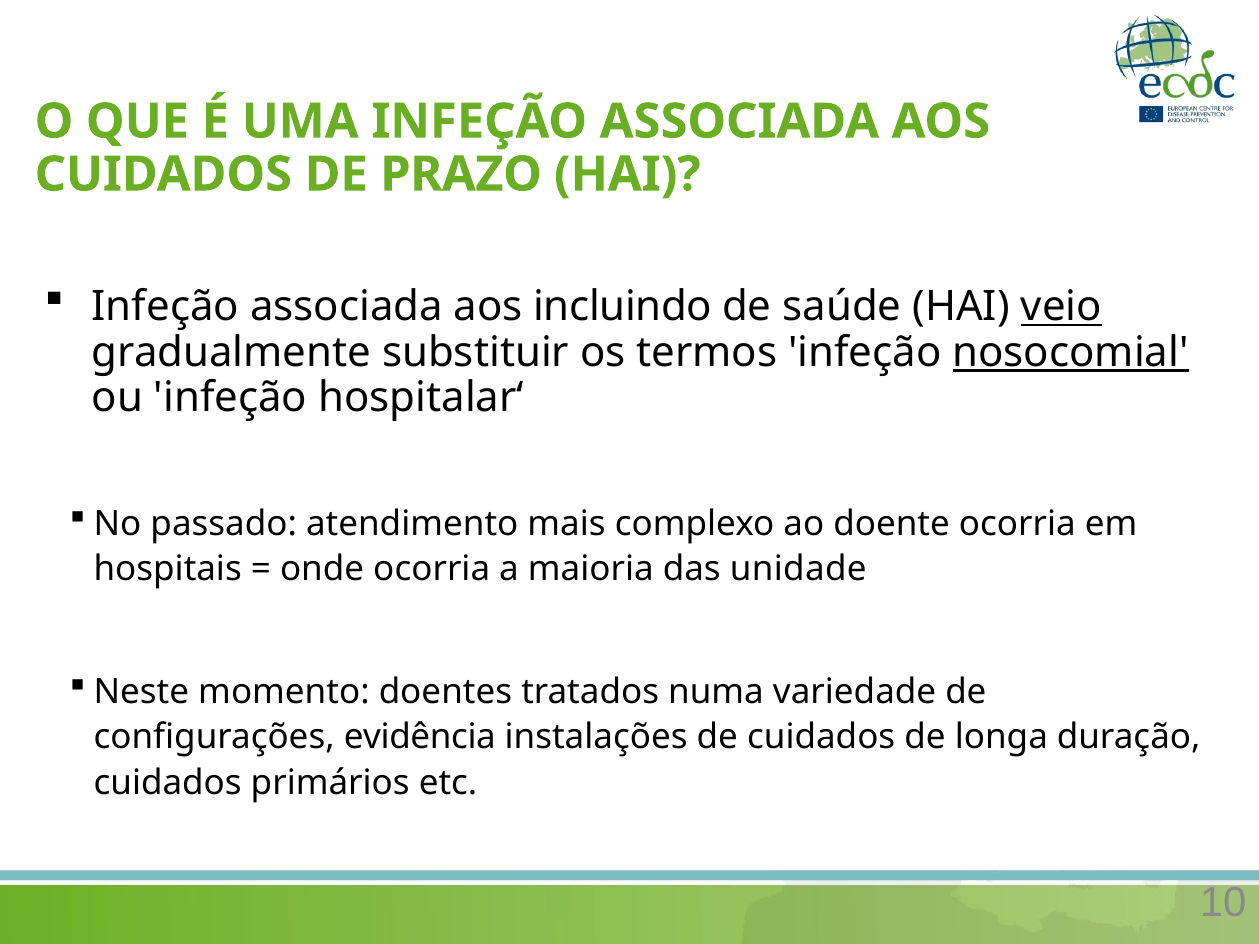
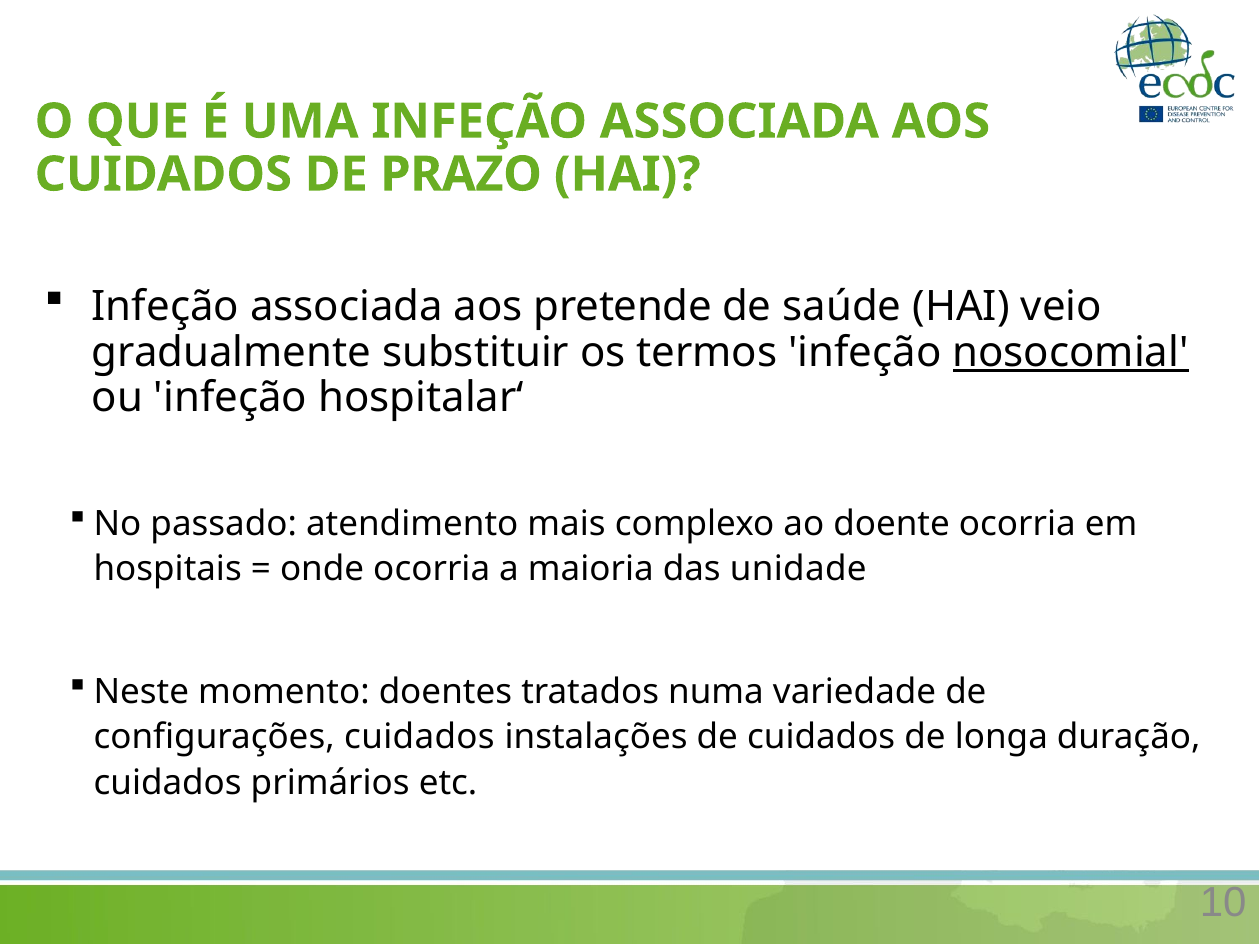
incluindo: incluindo -> pretende
veio underline: present -> none
configurações evidência: evidência -> cuidados
